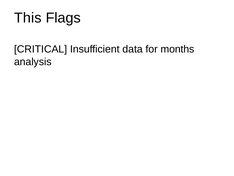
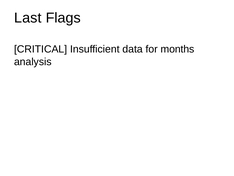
This: This -> Last
